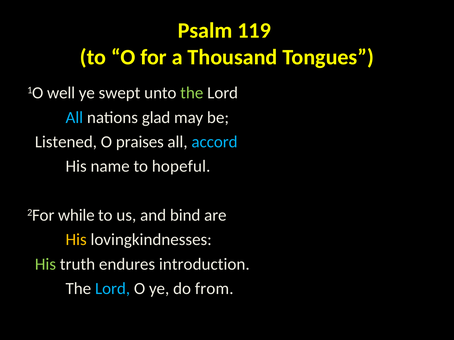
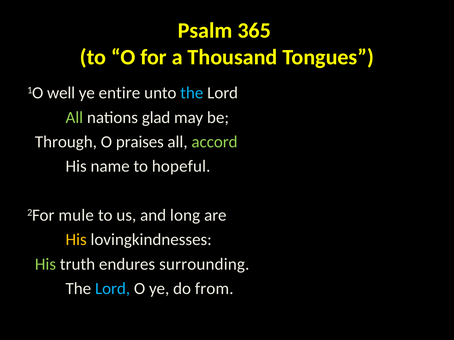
119: 119 -> 365
swept: swept -> entire
the at (192, 93) colour: light green -> light blue
All at (74, 118) colour: light blue -> light green
Listened: Listened -> Through
accord colour: light blue -> light green
while: while -> mule
bind: bind -> long
introduction: introduction -> surrounding
